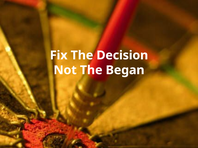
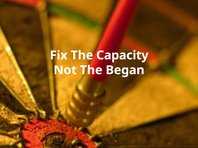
Decision: Decision -> Capacity
